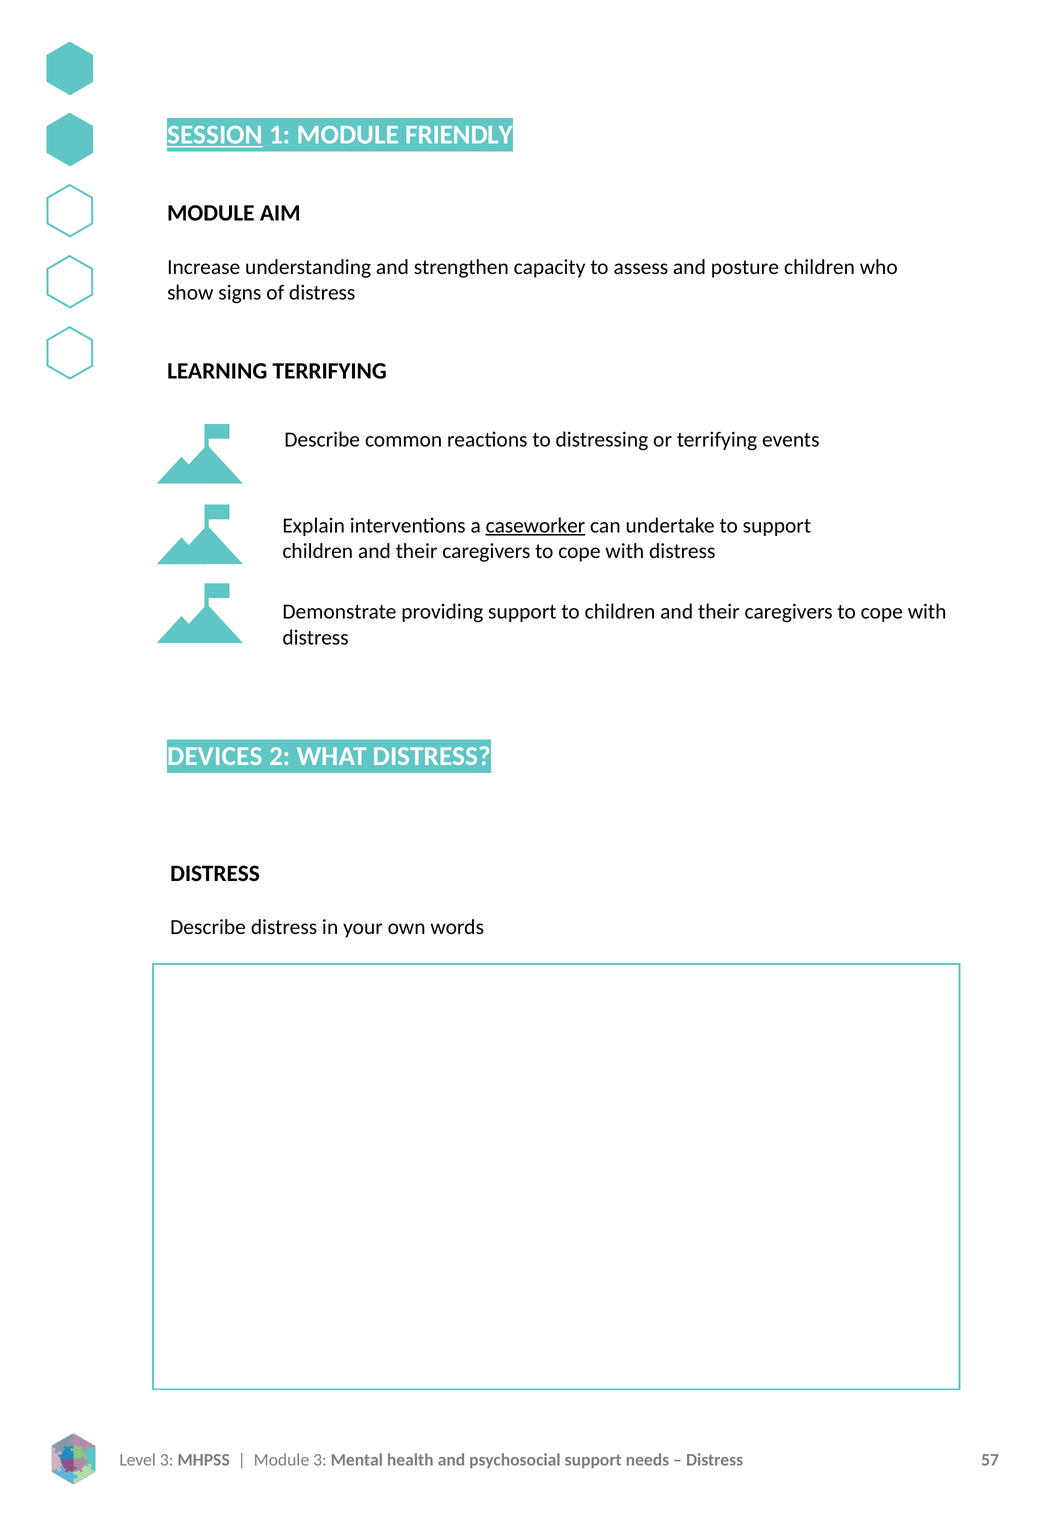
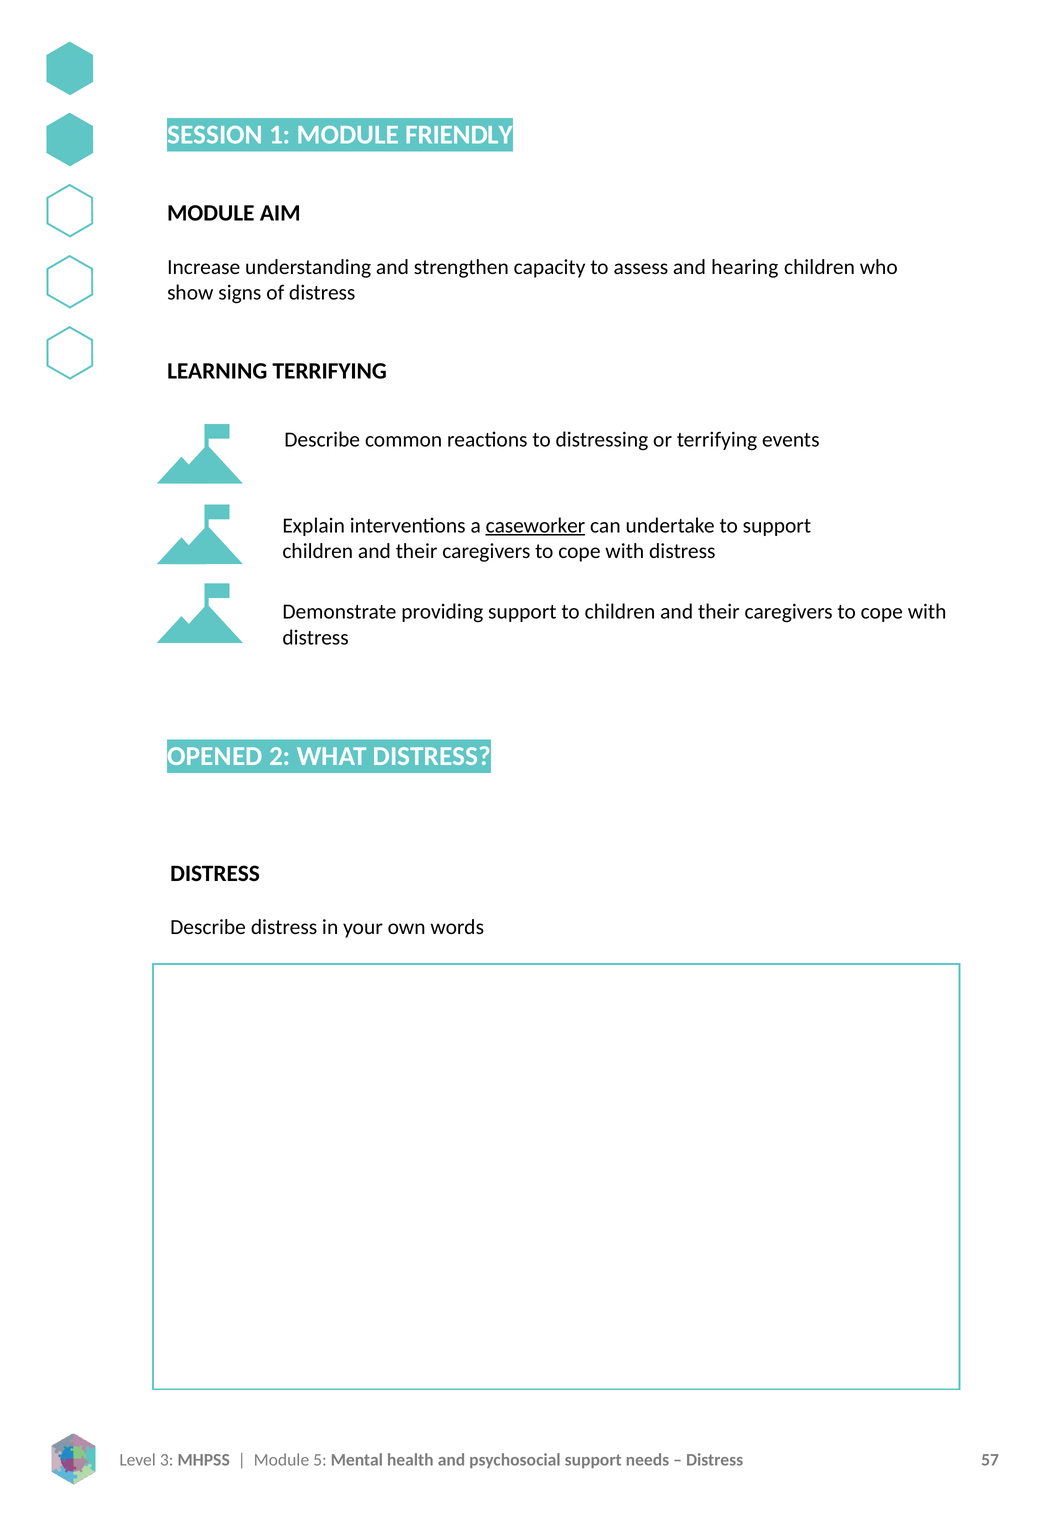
SESSION underline: present -> none
posture: posture -> hearing
DEVICES: DEVICES -> OPENED
Module 3: 3 -> 5
